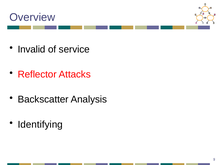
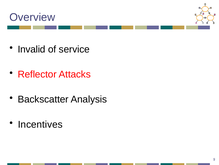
Identifying: Identifying -> Incentives
